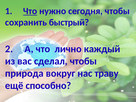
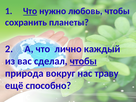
сегодня: сегодня -> любовь
быстрый: быстрый -> планеты
чтобы at (83, 61) underline: none -> present
